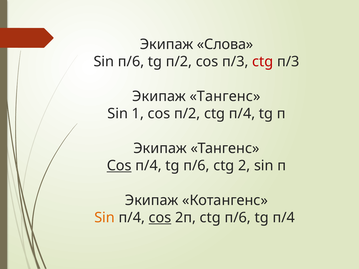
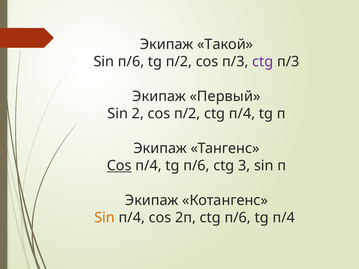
Слова: Слова -> Такой
ctg at (263, 62) colour: red -> purple
Тангенс at (225, 96): Тангенс -> Первый
1: 1 -> 2
2: 2 -> 3
cos at (160, 218) underline: present -> none
